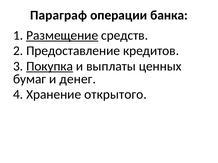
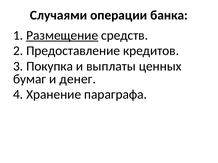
Параграф: Параграф -> Случаями
Покупка underline: present -> none
открытого: открытого -> параграфа
